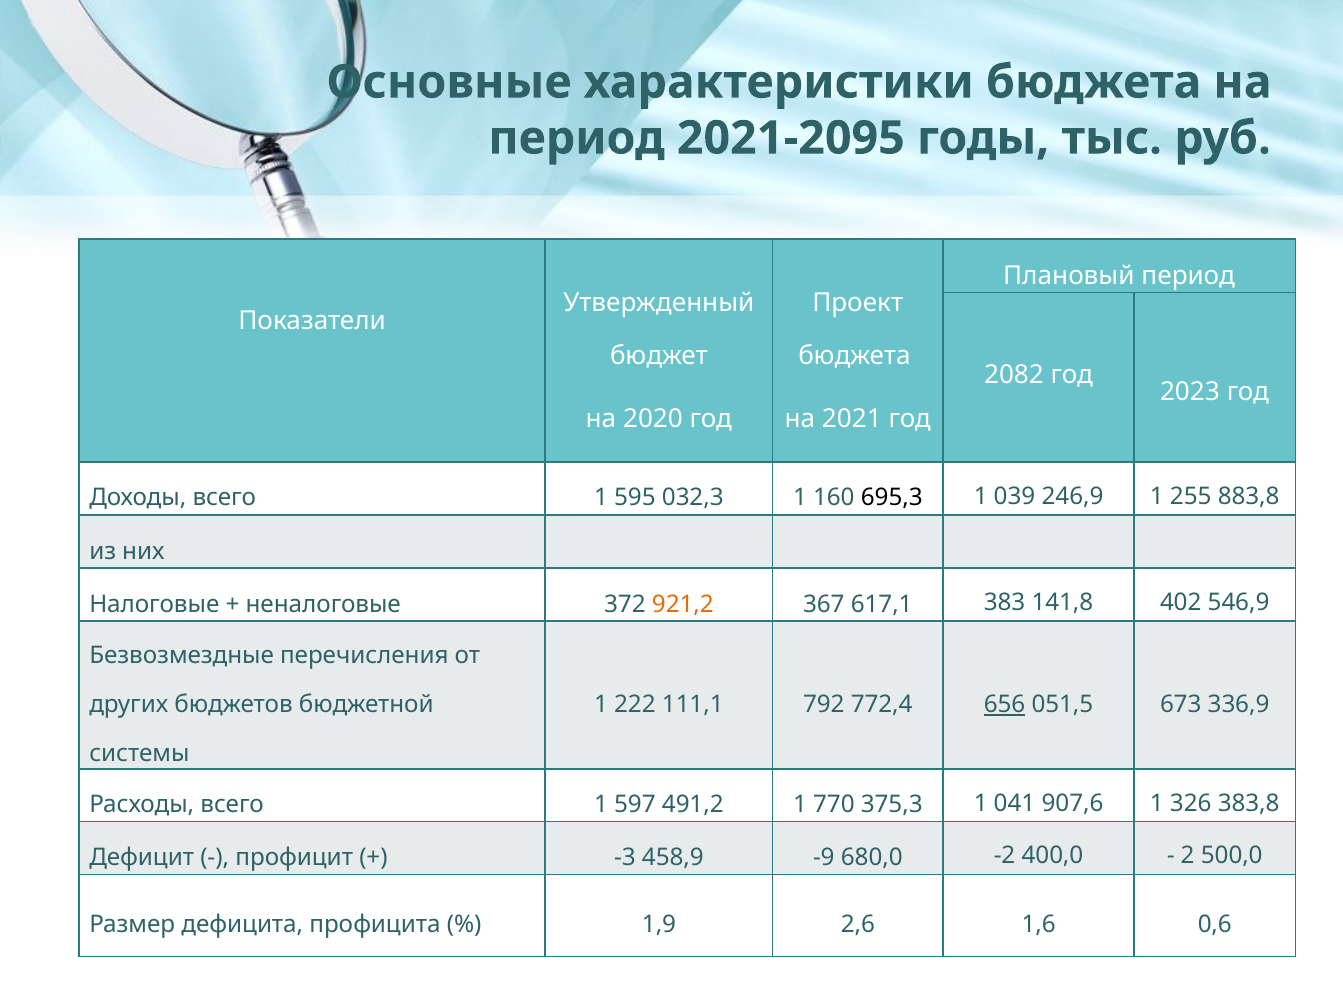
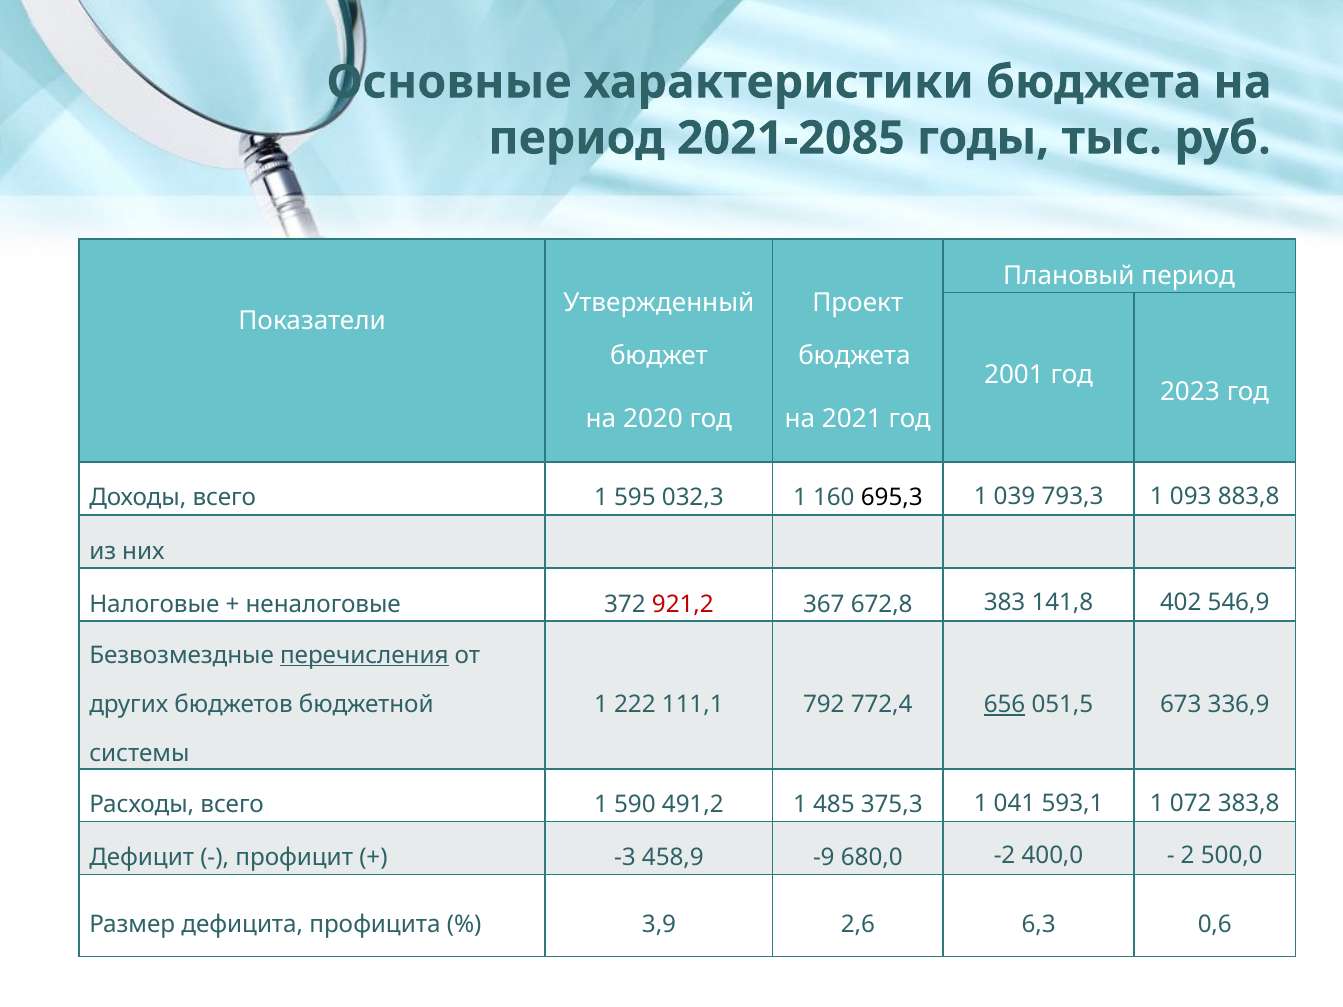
2021-2095: 2021-2095 -> 2021-2085
2082: 2082 -> 2001
246,9: 246,9 -> 793,3
255: 255 -> 093
921,2 colour: orange -> red
617,1: 617,1 -> 672,8
перечисления underline: none -> present
597: 597 -> 590
770: 770 -> 485
907,6: 907,6 -> 593,1
326: 326 -> 072
1,9: 1,9 -> 3,9
1,6: 1,6 -> 6,3
